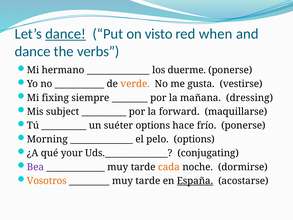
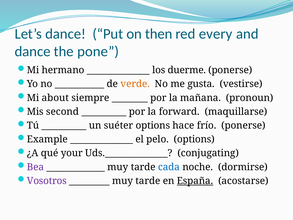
dance at (66, 34) underline: present -> none
visto: visto -> then
when: when -> every
verbs: verbs -> pone
fixing: fixing -> about
dressing: dressing -> pronoun
subject: subject -> second
Morning: Morning -> Example
cada colour: orange -> blue
Vosotros colour: orange -> purple
